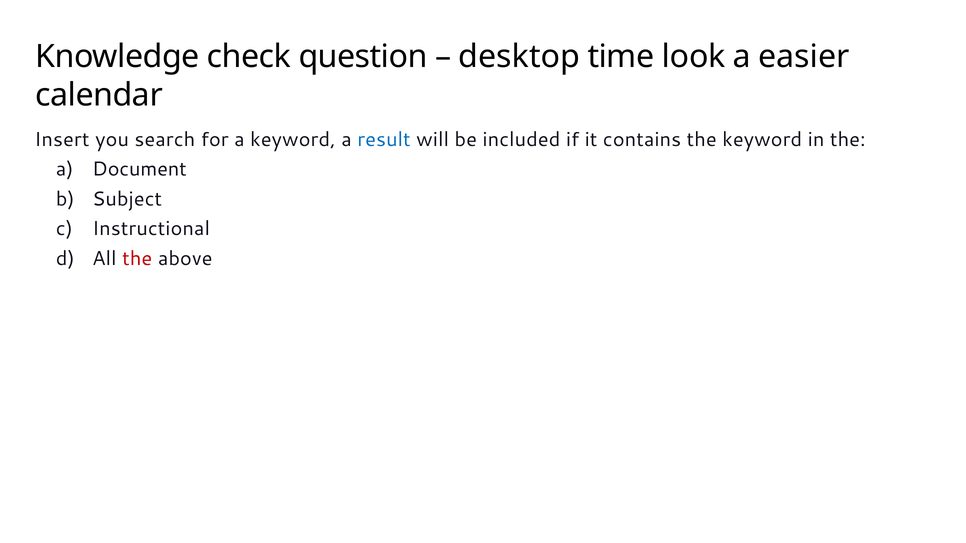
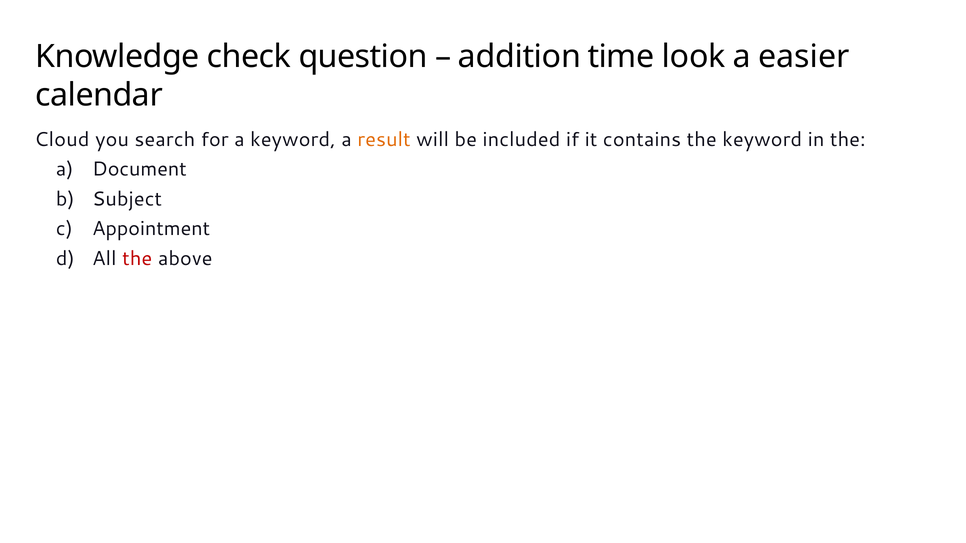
desktop: desktop -> addition
Insert: Insert -> Cloud
result colour: blue -> orange
Instructional: Instructional -> Appointment
